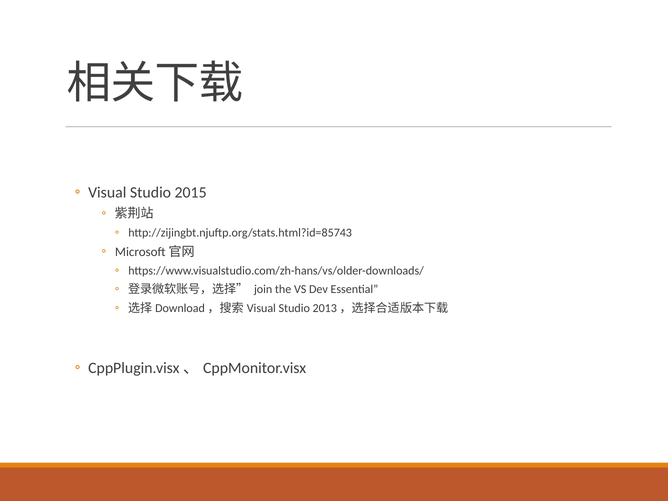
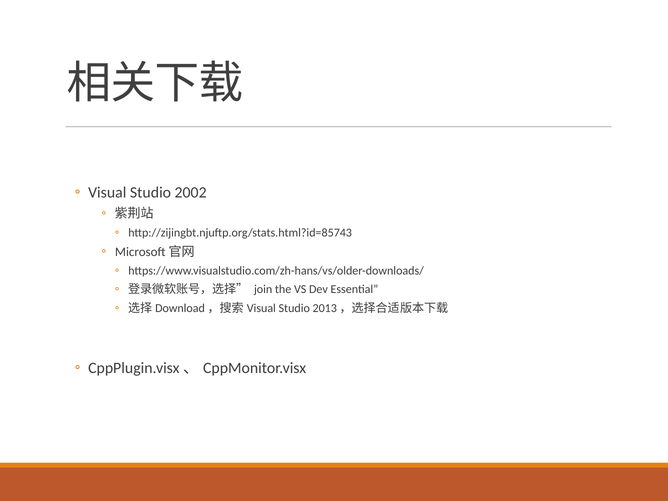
2015: 2015 -> 2002
